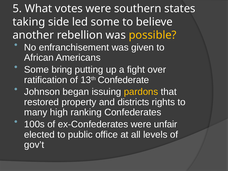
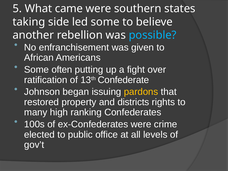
votes: votes -> came
possible colour: yellow -> light blue
bring: bring -> often
unfair: unfair -> crime
